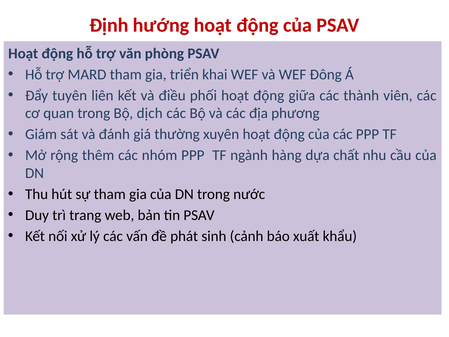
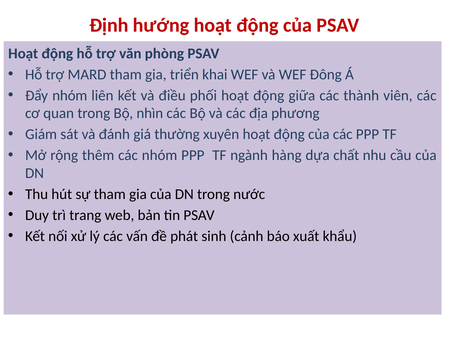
Đẩy tuyên: tuyên -> nhóm
dịch: dịch -> nhìn
